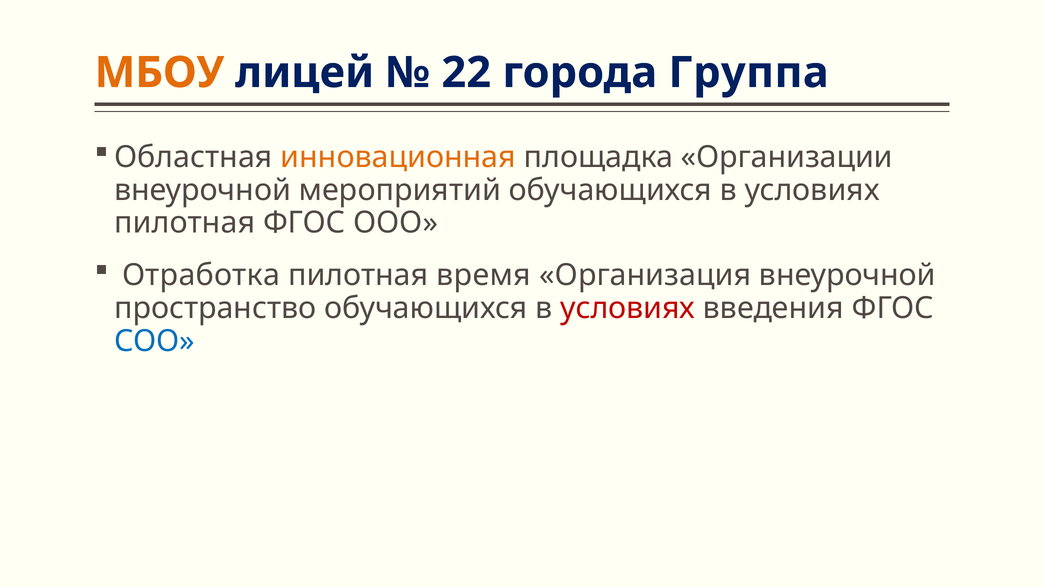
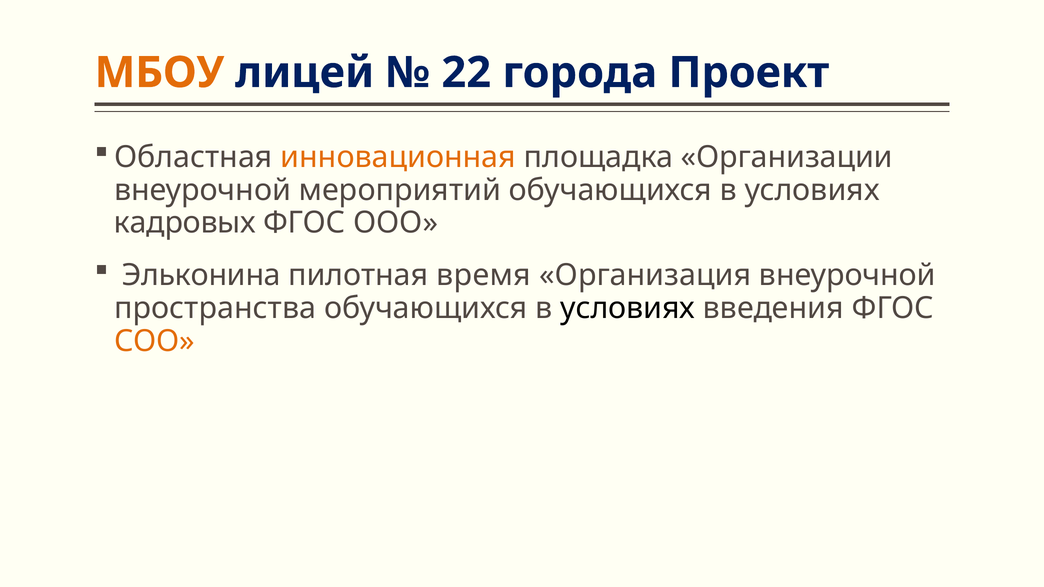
Группа: Группа -> Проект
пилотная at (185, 223): пилотная -> кадровых
Отработка: Отработка -> Эльконина
пространство: пространство -> пространства
условиях at (628, 308) colour: red -> black
СОО colour: blue -> orange
